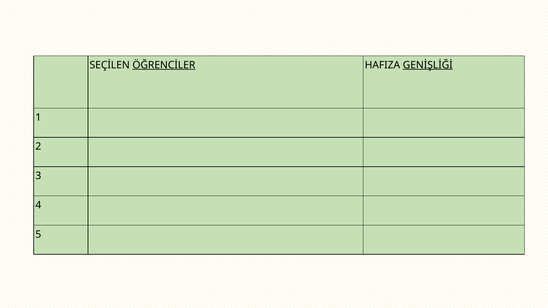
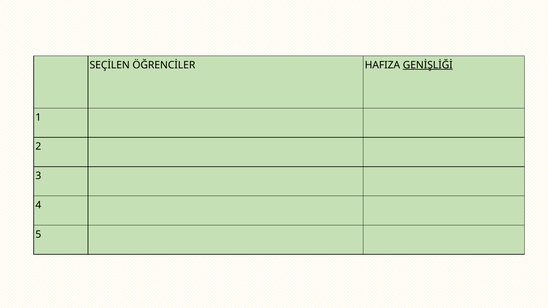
ÖĞRENCİLER underline: present -> none
